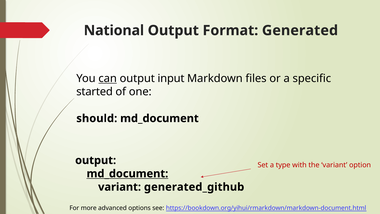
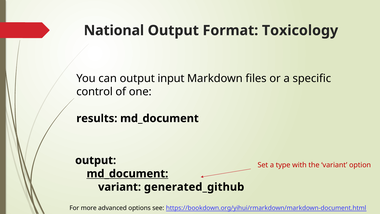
Generated: Generated -> Toxicology
can underline: present -> none
started: started -> control
should: should -> results
